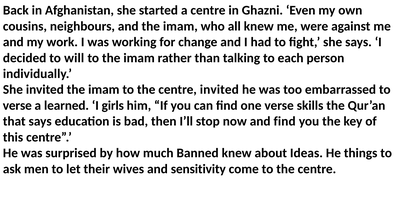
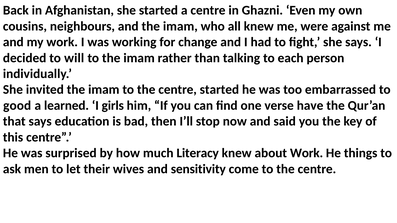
centre invited: invited -> started
verse at (17, 106): verse -> good
skills: skills -> have
and find: find -> said
Banned: Banned -> Literacy
about Ideas: Ideas -> Work
